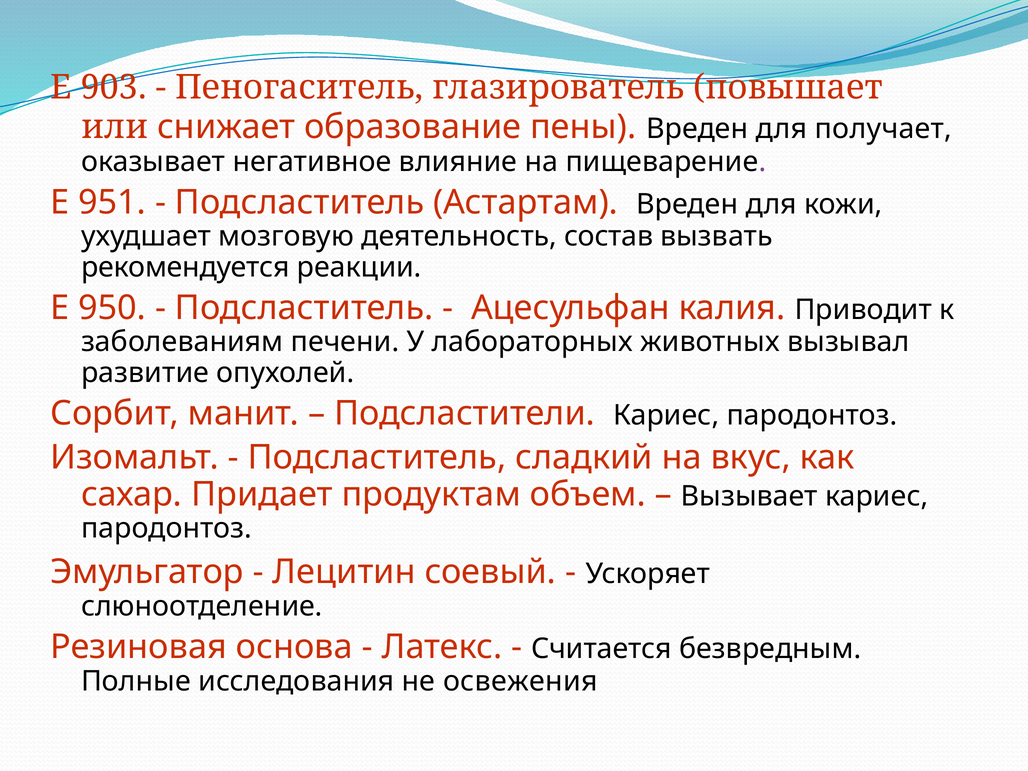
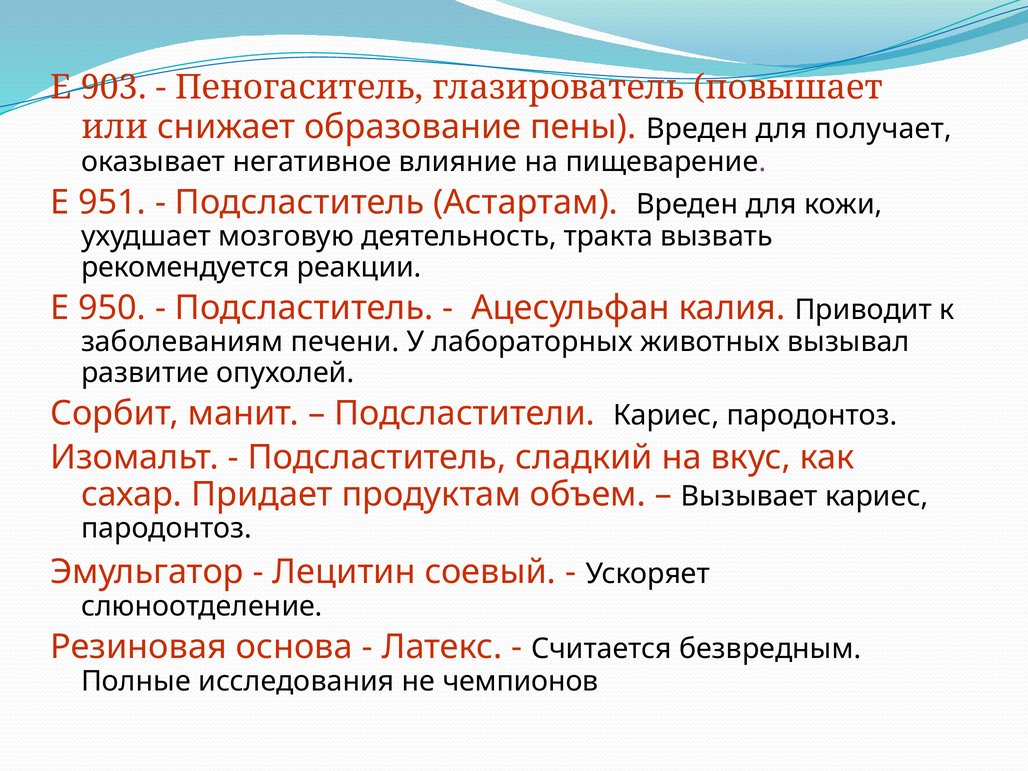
состав: состав -> тракта
освежения: освежения -> чемпионов
